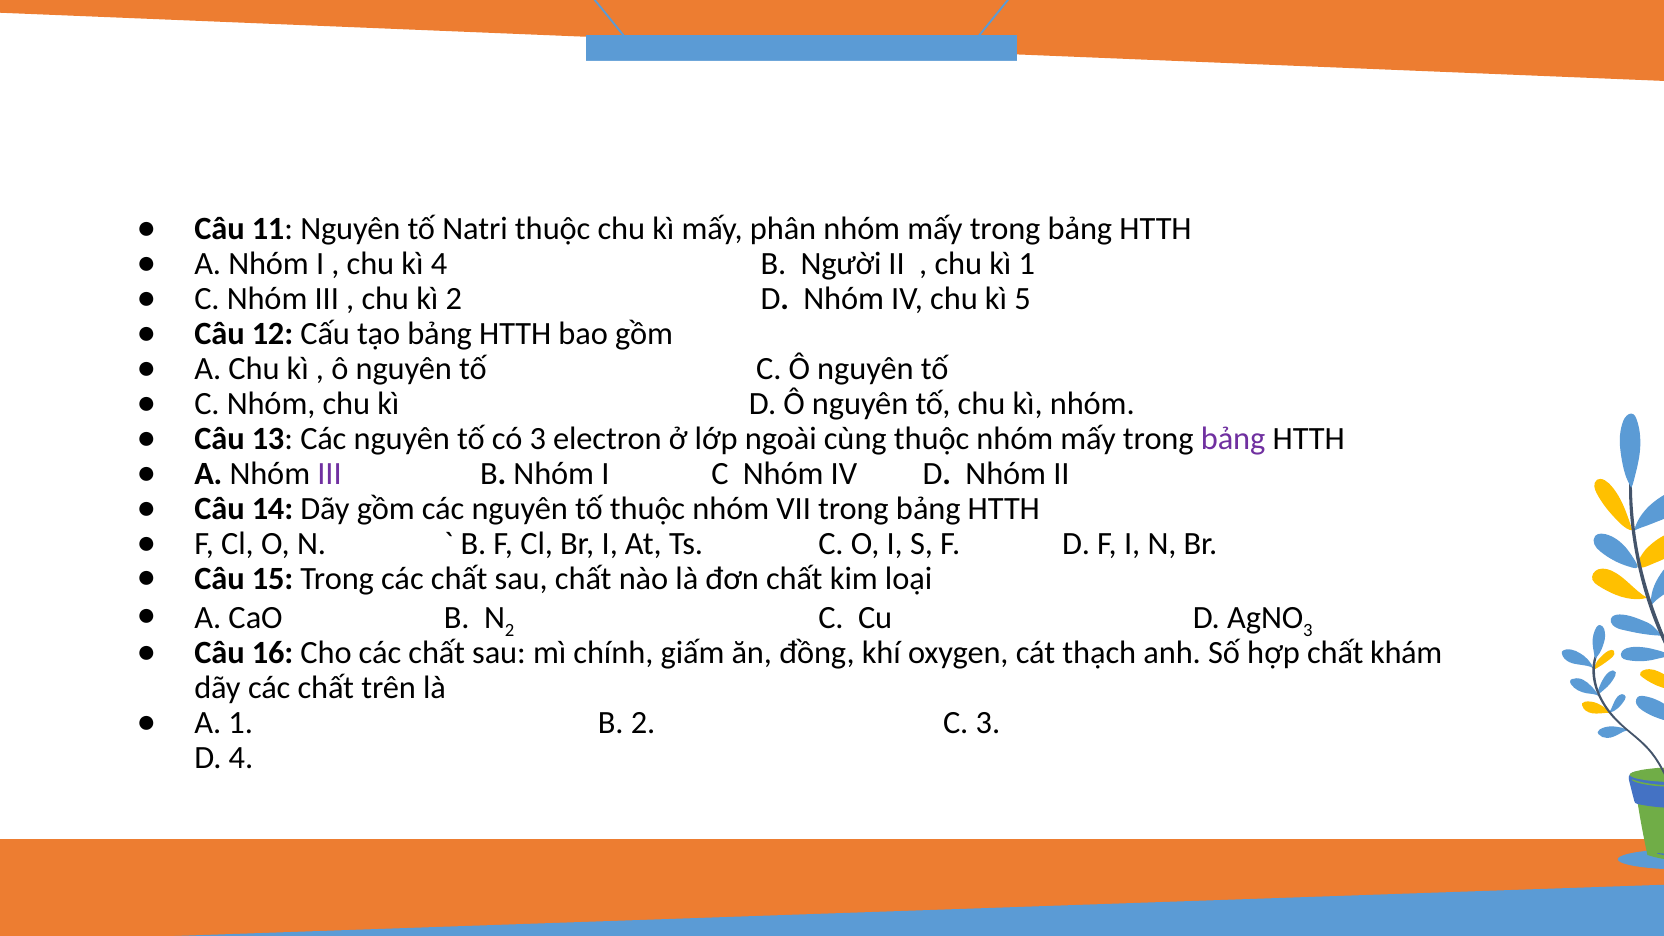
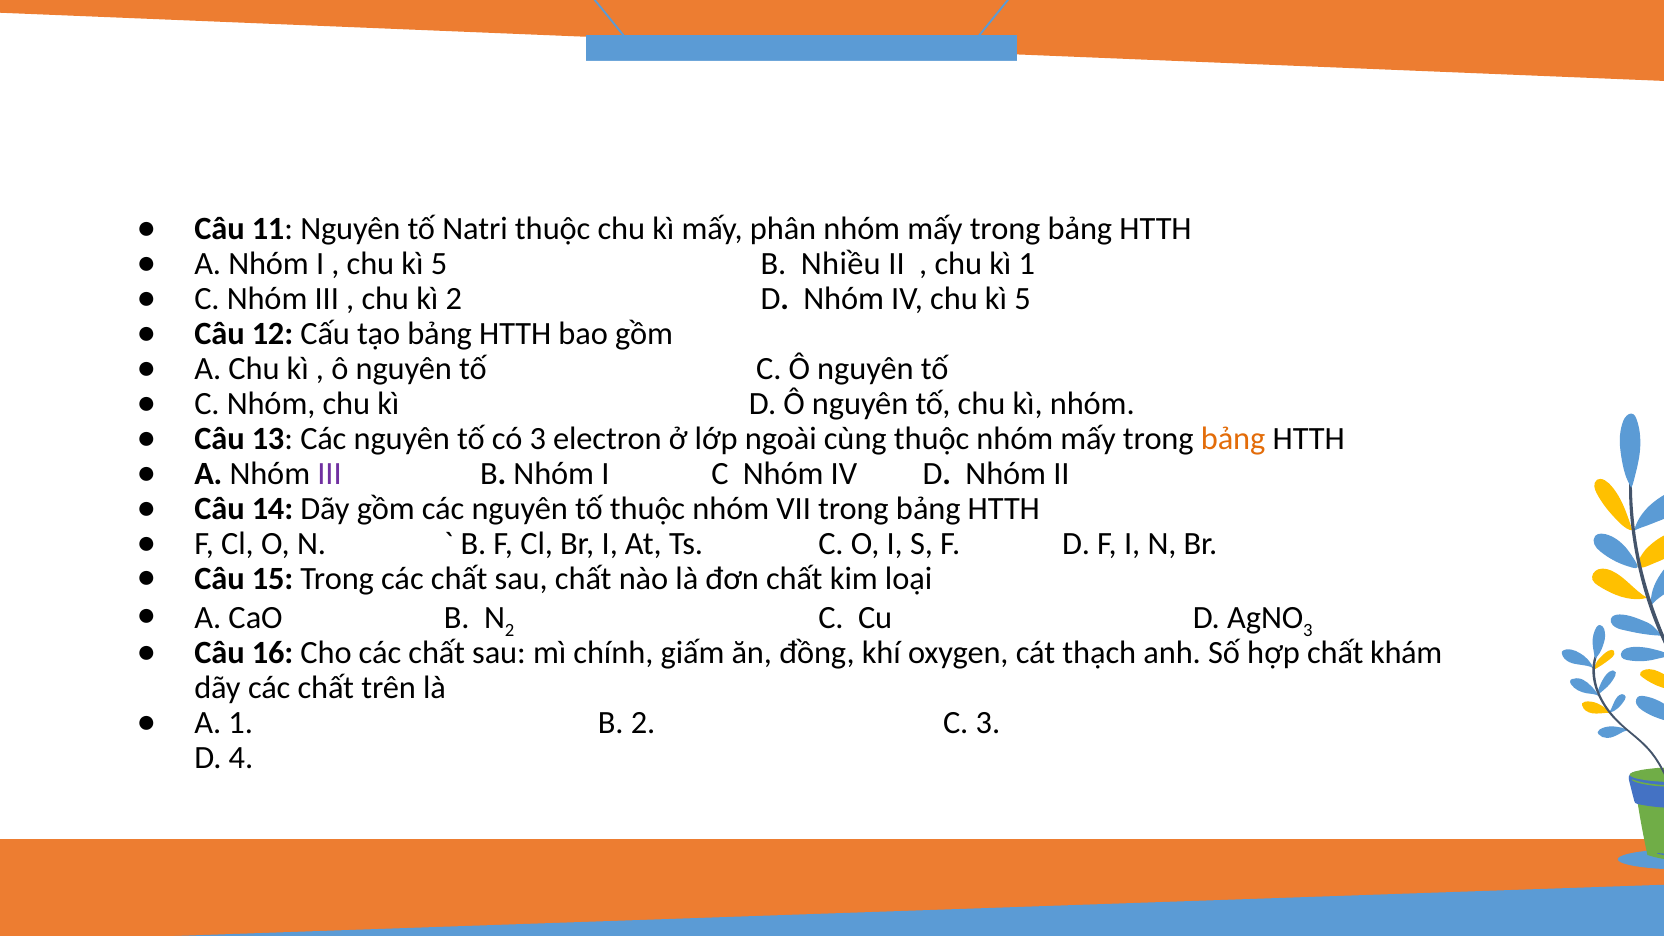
4 at (439, 264): 4 -> 5
Người: Người -> Nhiều
bảng at (1233, 439) colour: purple -> orange
